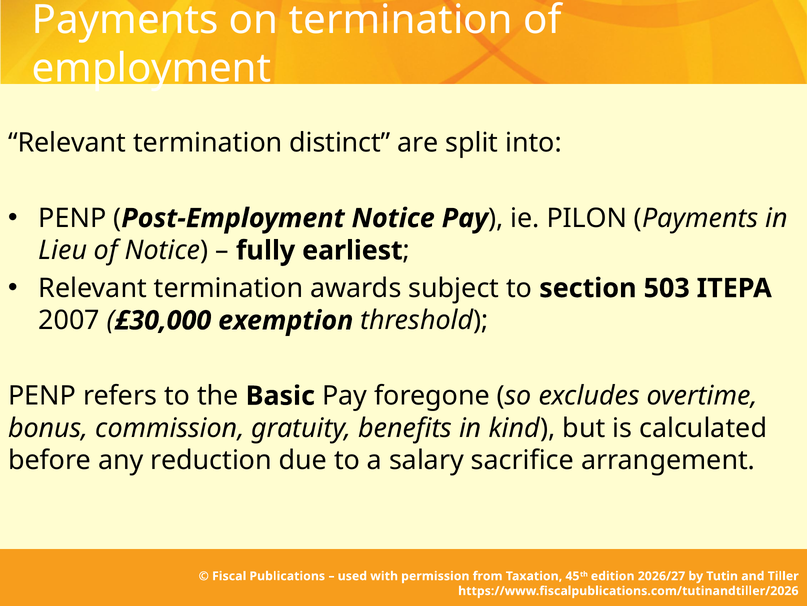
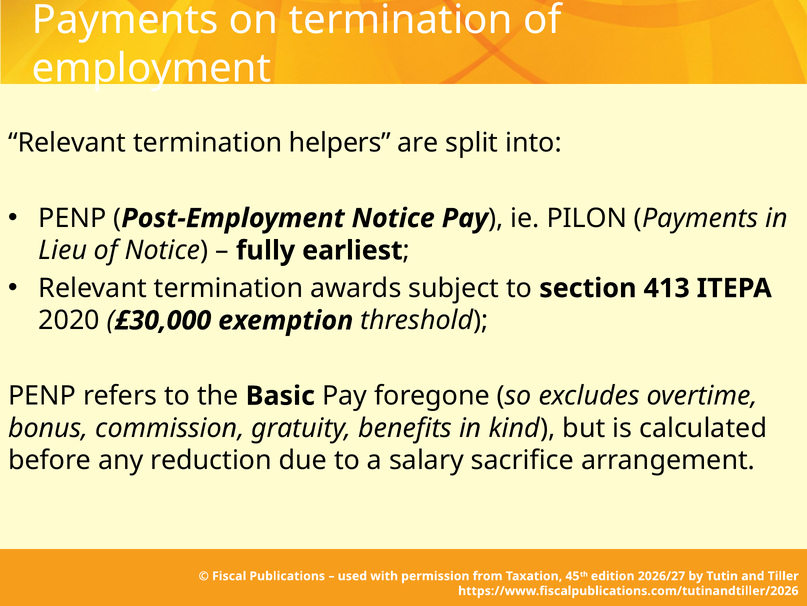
distinct: distinct -> helpers
503: 503 -> 413
2007: 2007 -> 2020
